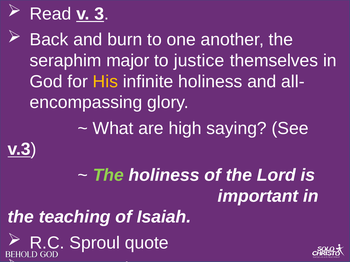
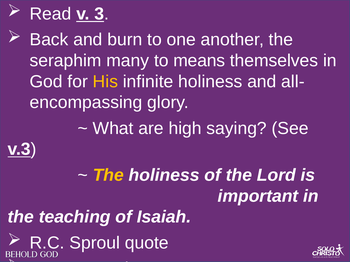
major: major -> many
justice: justice -> means
The at (108, 175) colour: light green -> yellow
